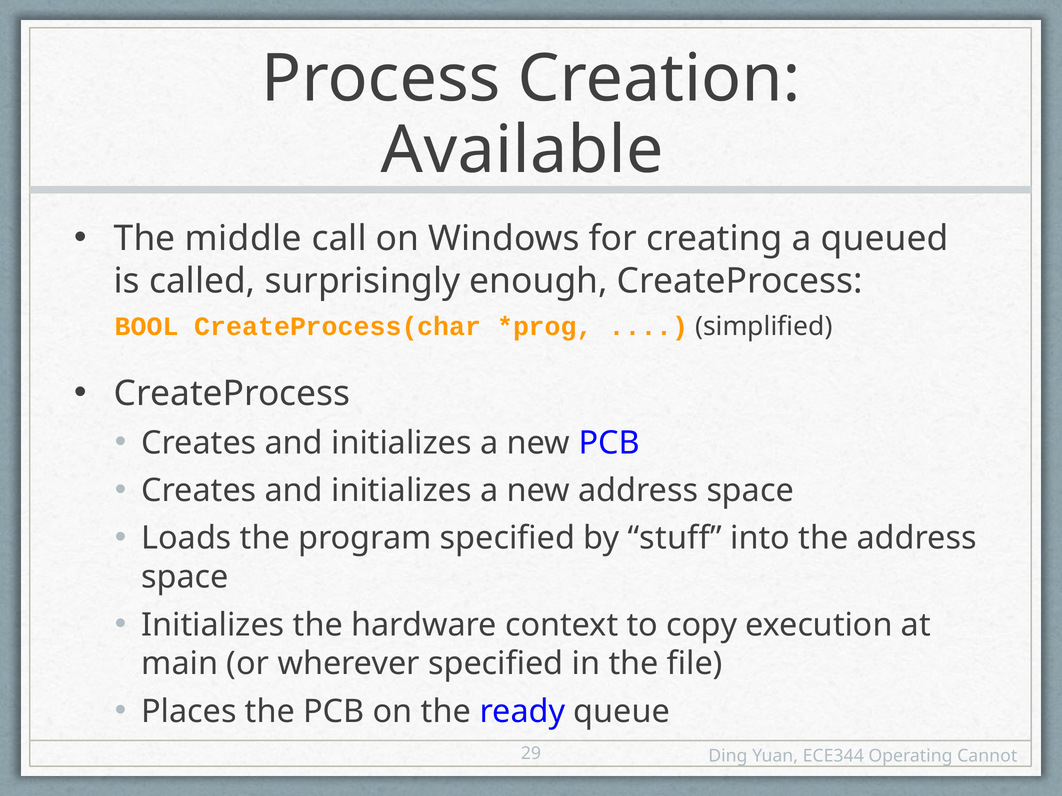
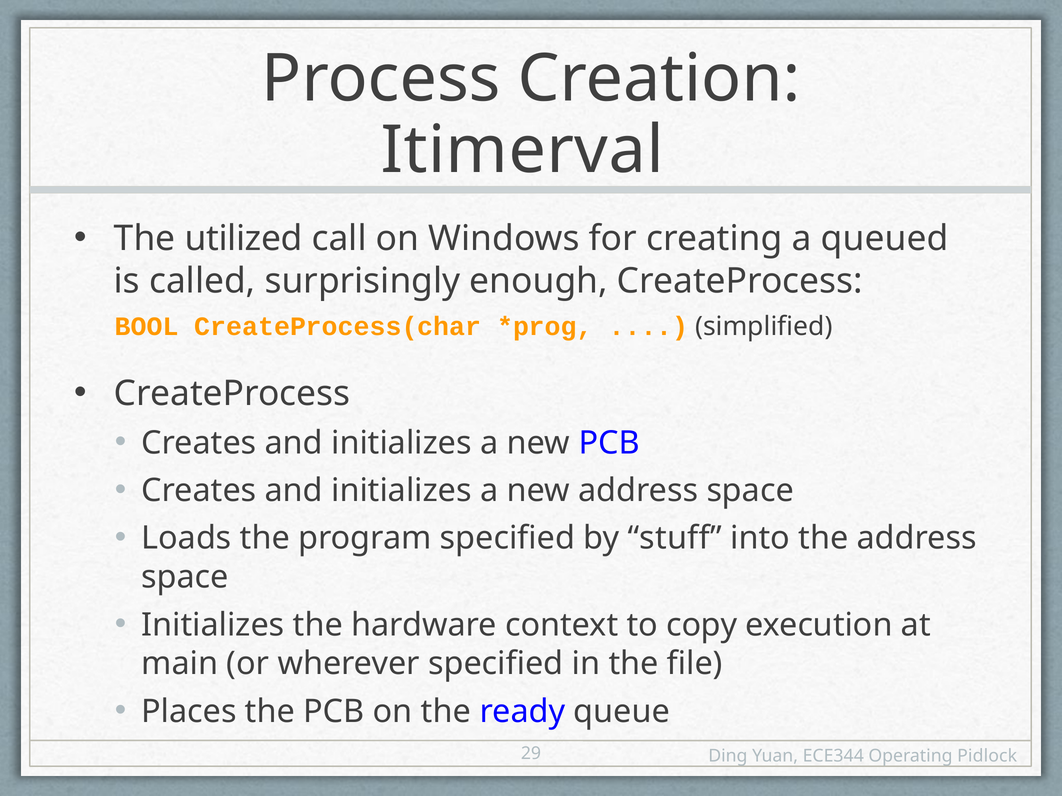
Available: Available -> Itimerval
middle: middle -> utilized
Cannot: Cannot -> Pidlock
